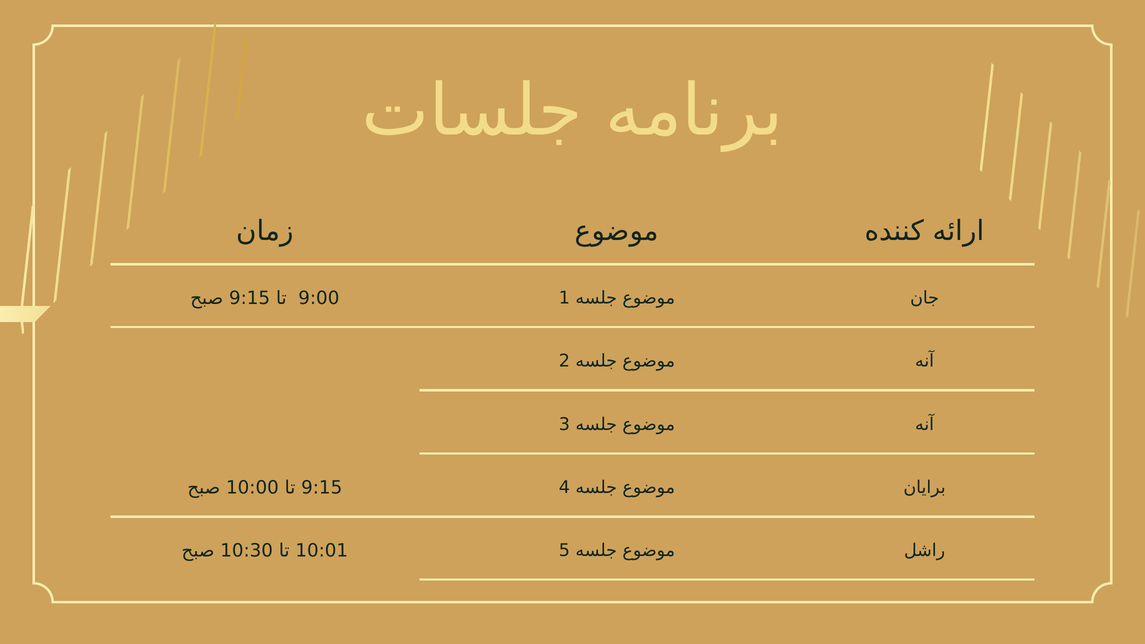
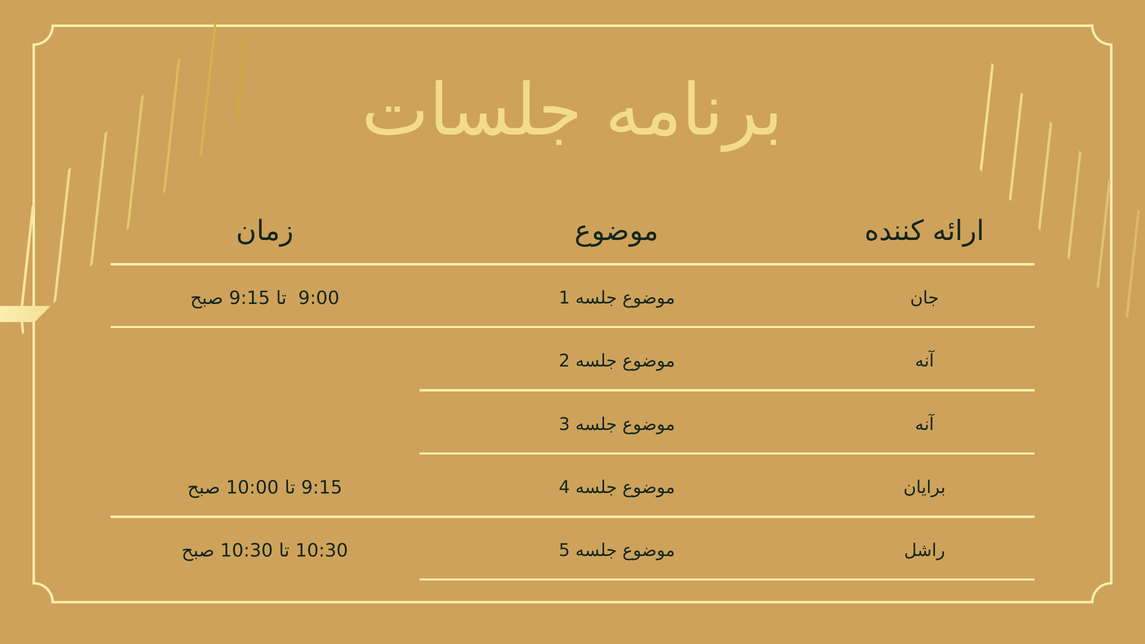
10:01 at (322, 551): 10:01 -> 10:30
